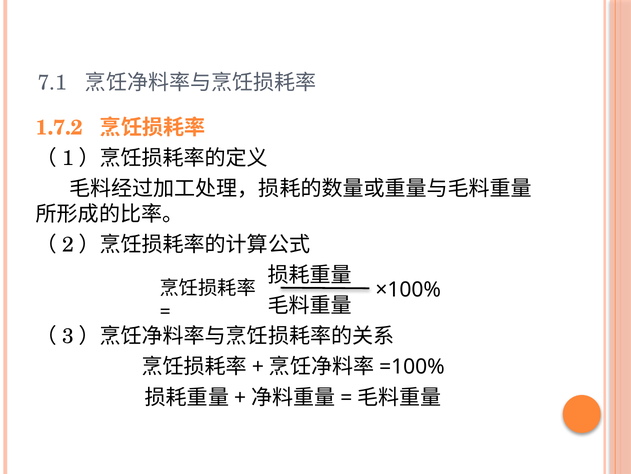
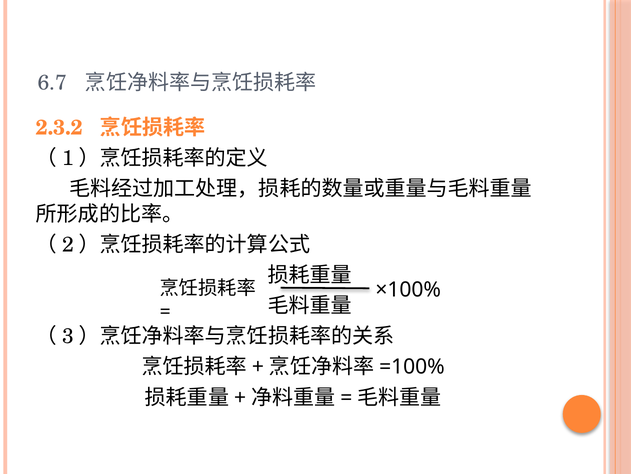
7.1: 7.1 -> 6.7
1.7.2: 1.7.2 -> 2.3.2
